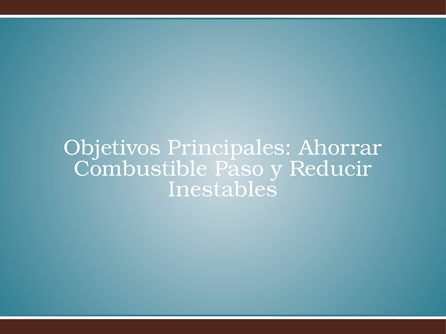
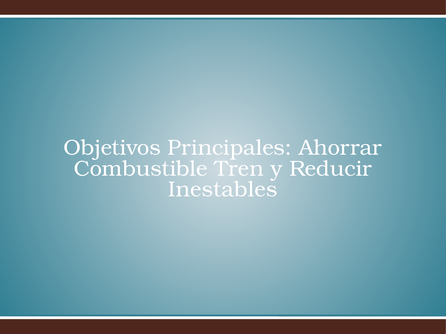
Paso: Paso -> Tren
